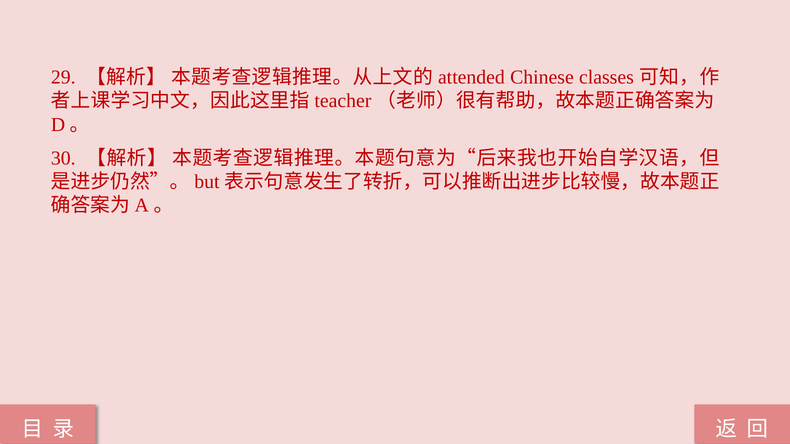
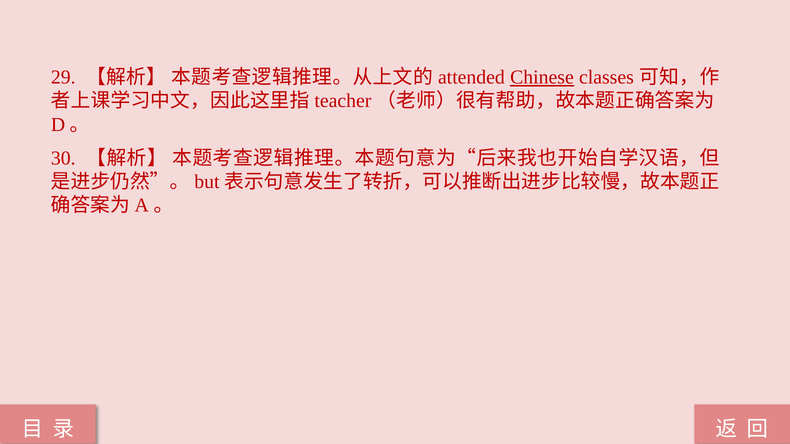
Chinese underline: none -> present
